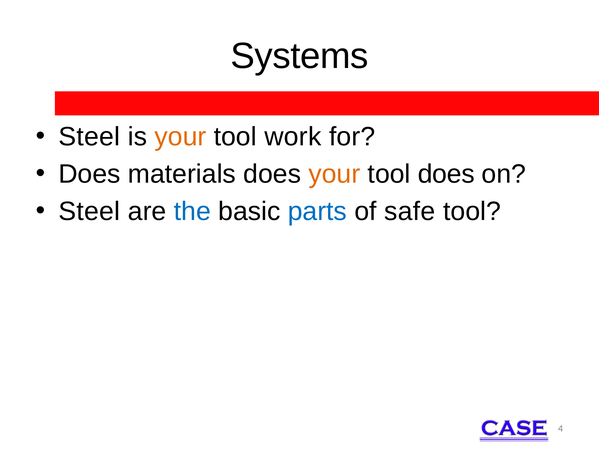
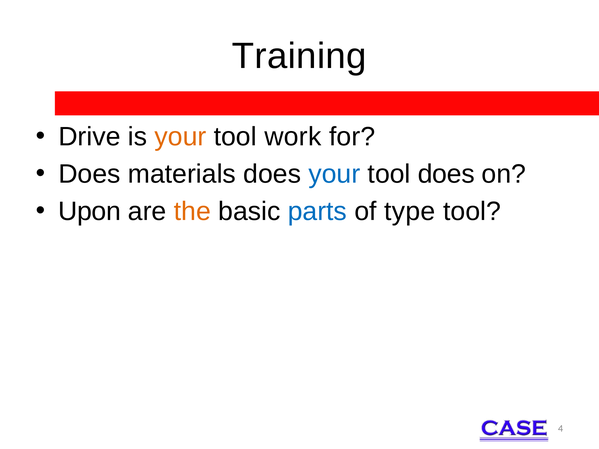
Systems: Systems -> Training
Steel at (89, 137): Steel -> Drive
your at (334, 174) colour: orange -> blue
Steel at (89, 211): Steel -> Upon
the colour: blue -> orange
safe: safe -> type
